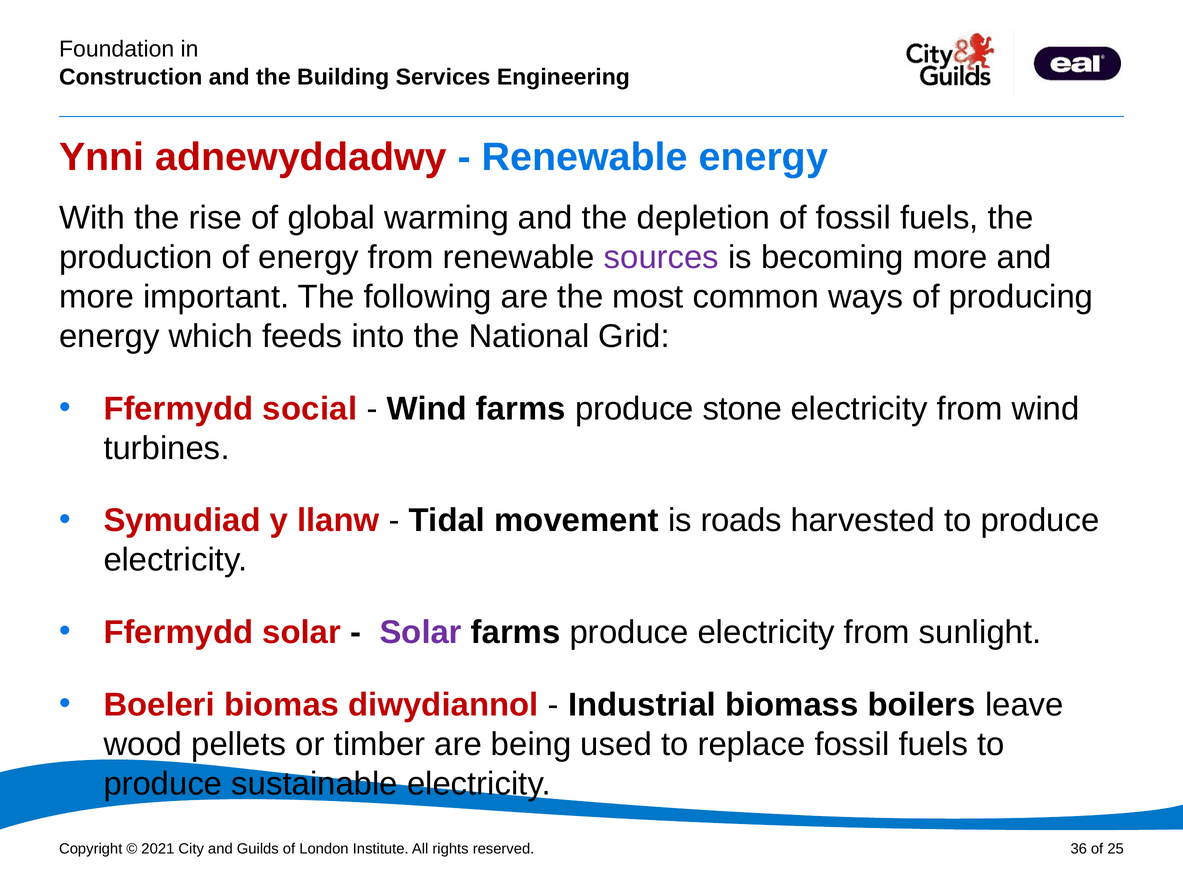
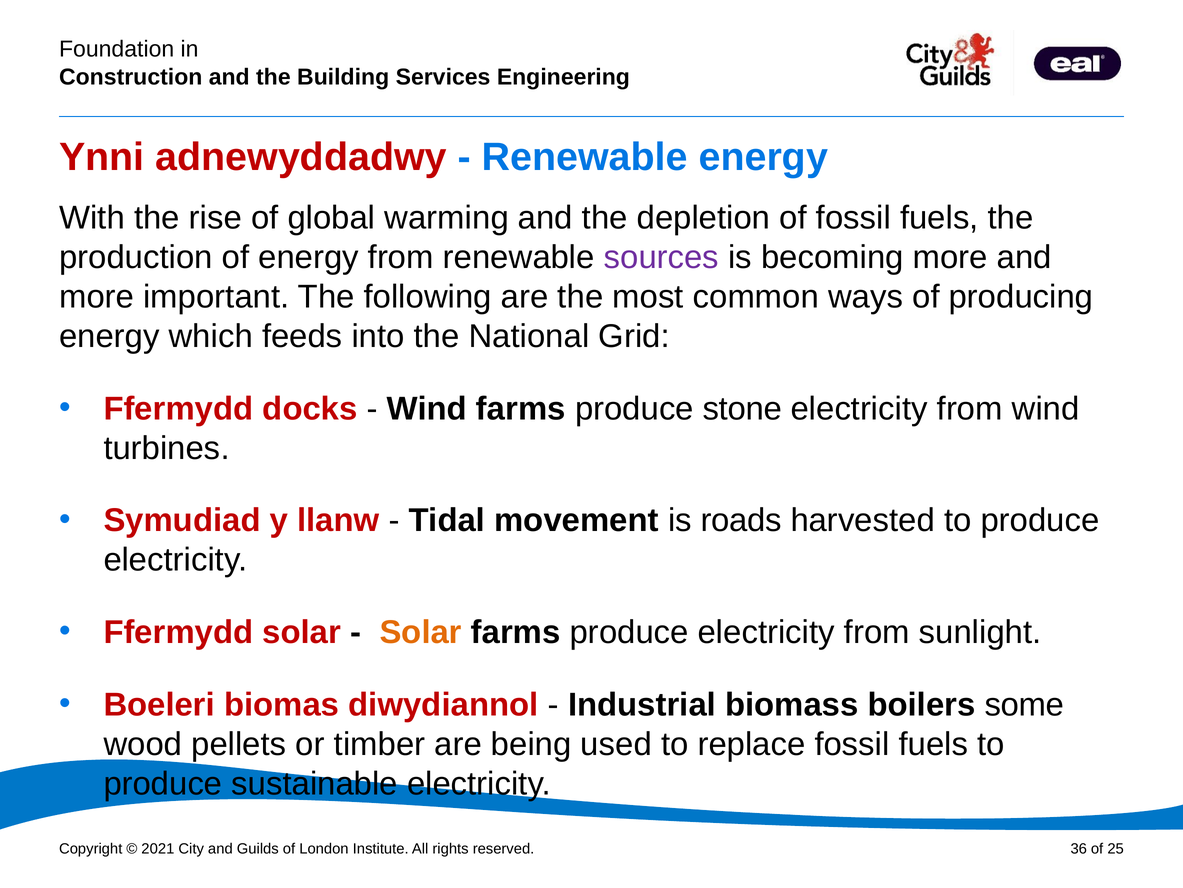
social: social -> docks
Solar at (421, 632) colour: purple -> orange
leave: leave -> some
